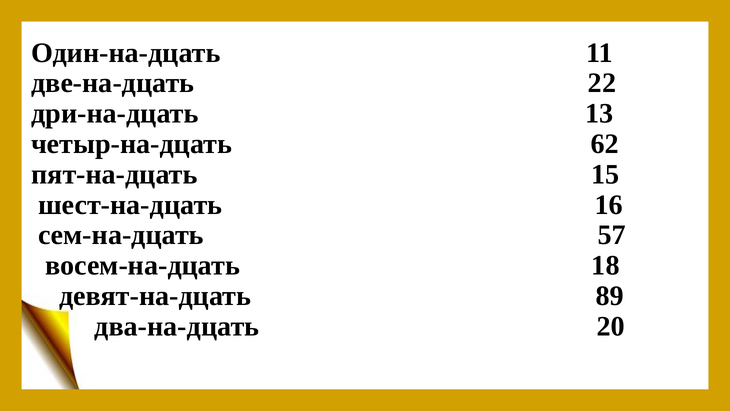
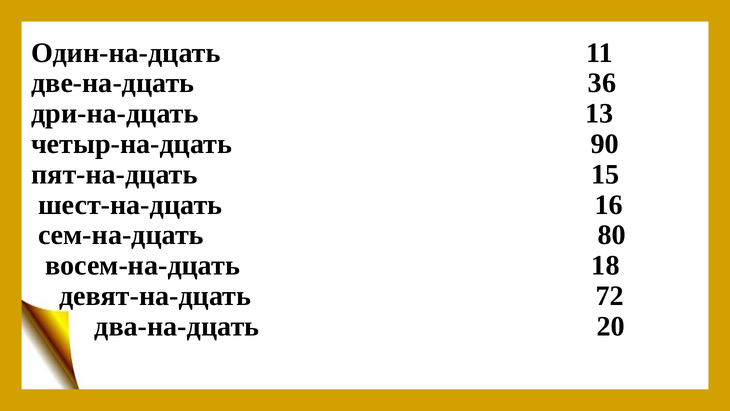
22: 22 -> 36
62: 62 -> 90
57: 57 -> 80
89: 89 -> 72
